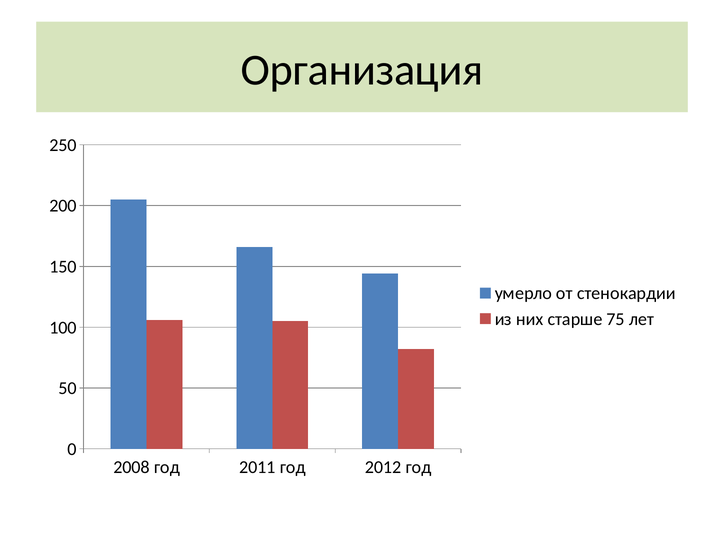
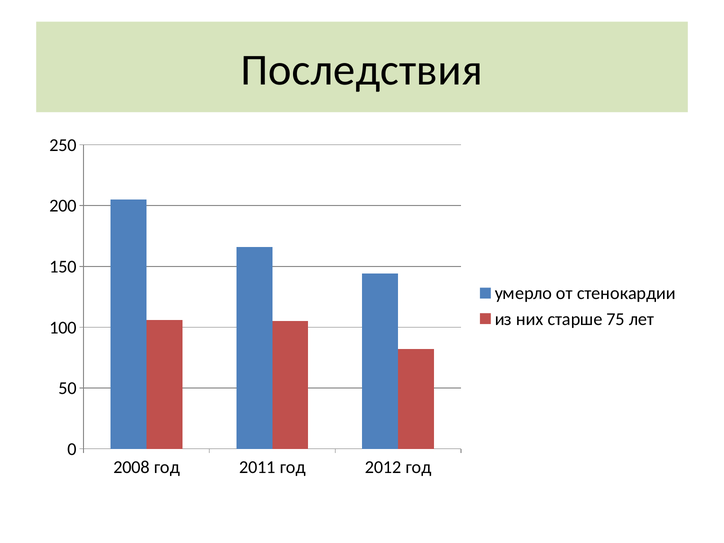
Организация: Организация -> Последствия
